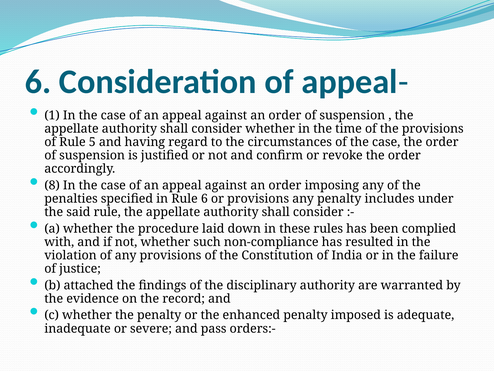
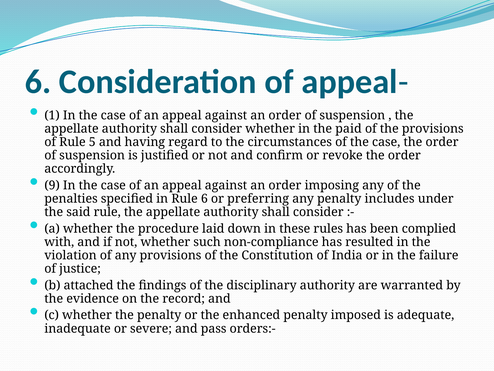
time: time -> paid
8: 8 -> 9
or provisions: provisions -> preferring
